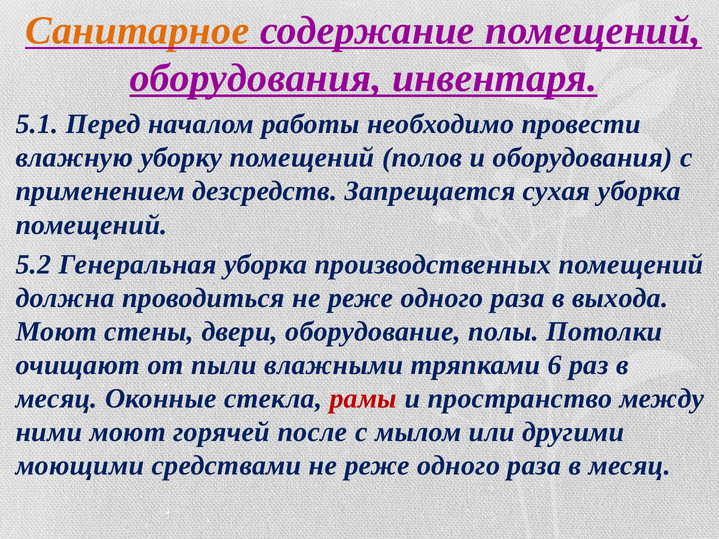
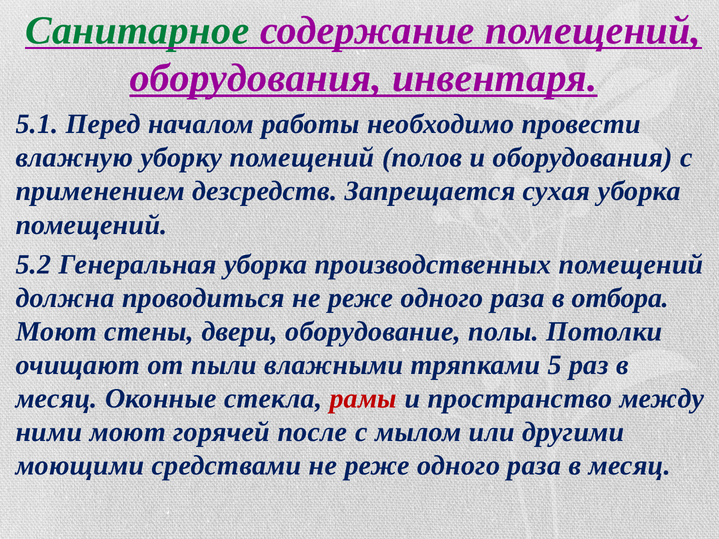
Санитарное colour: orange -> green
выхода: выхода -> отбора
6: 6 -> 5
